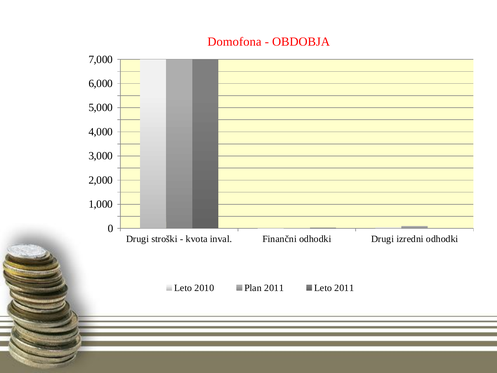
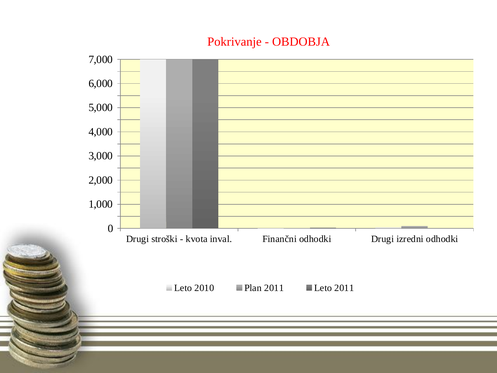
Domofona: Domofona -> Pokrivanje
